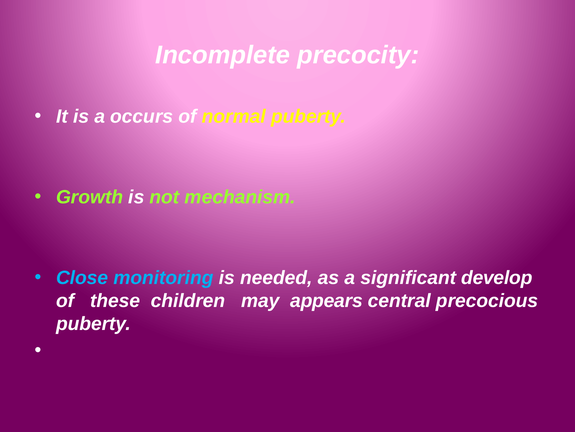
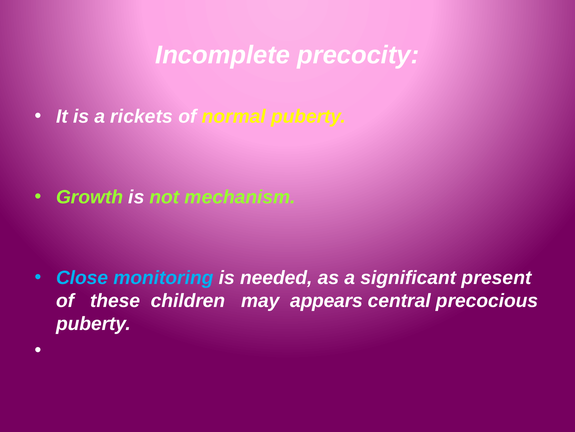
occurs: occurs -> rickets
develop: develop -> present
